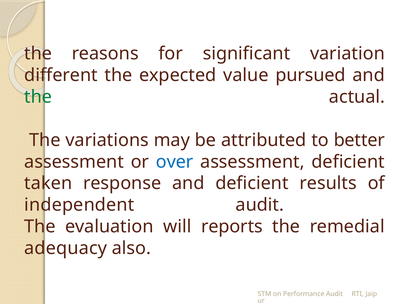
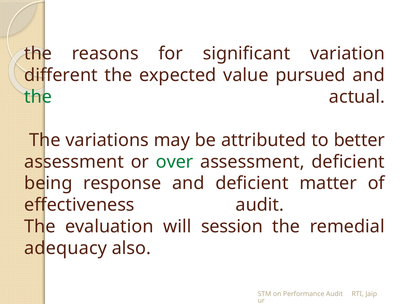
over colour: blue -> green
taken: taken -> being
results: results -> matter
independent: independent -> effectiveness
reports: reports -> session
